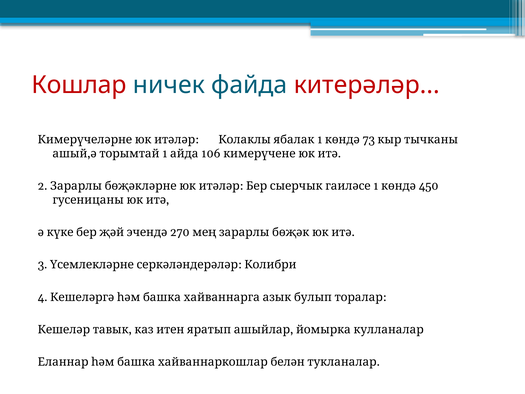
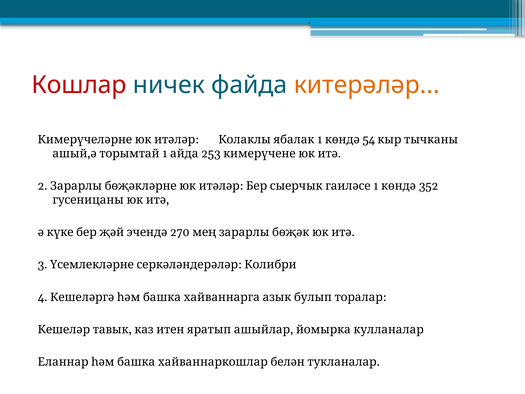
китерәләр colour: red -> orange
73: 73 -> 54
106: 106 -> 253
450: 450 -> 352
